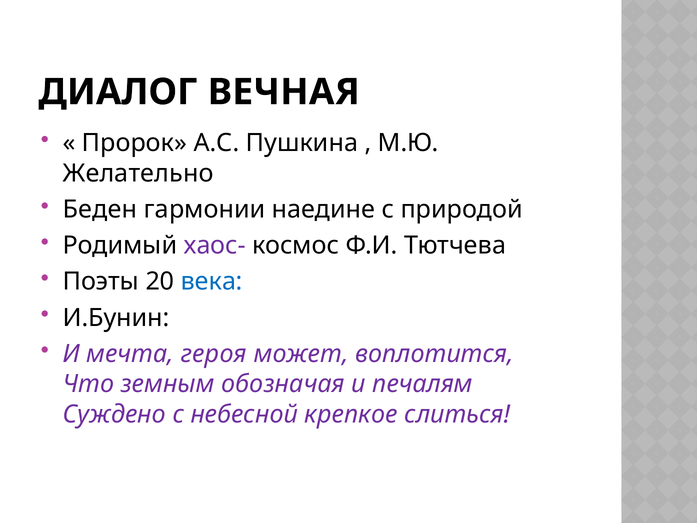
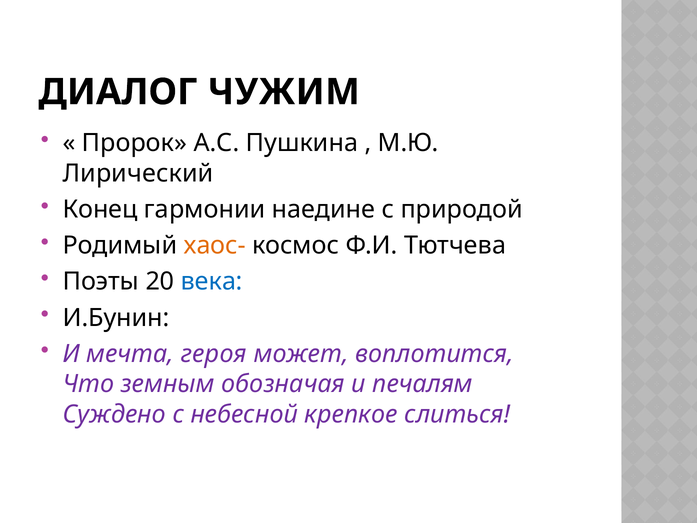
ВЕЧНАЯ: ВЕЧНАЯ -> ЧУЖИМ
Желательно: Желательно -> Лирический
Беден: Беден -> Конец
хаос- colour: purple -> orange
